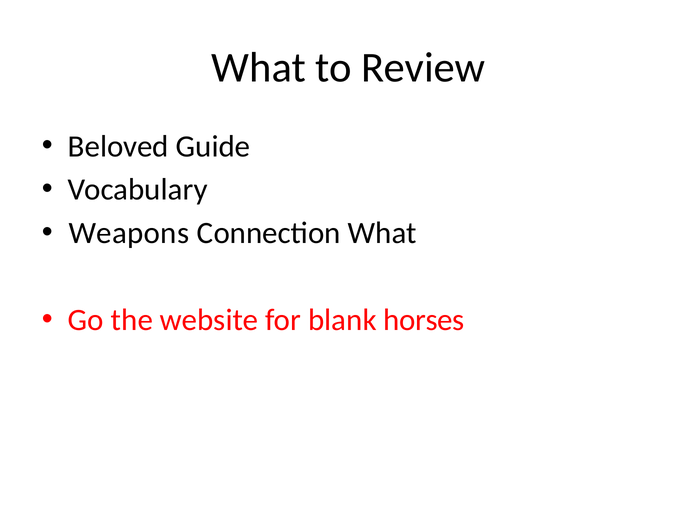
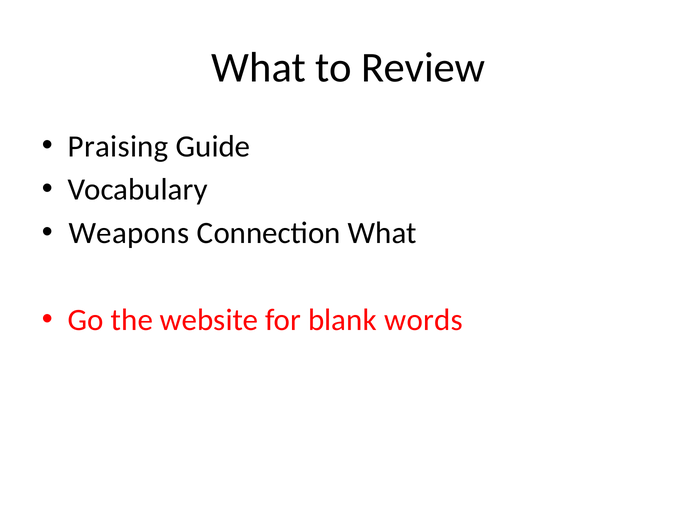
Beloved: Beloved -> Praising
horses: horses -> words
